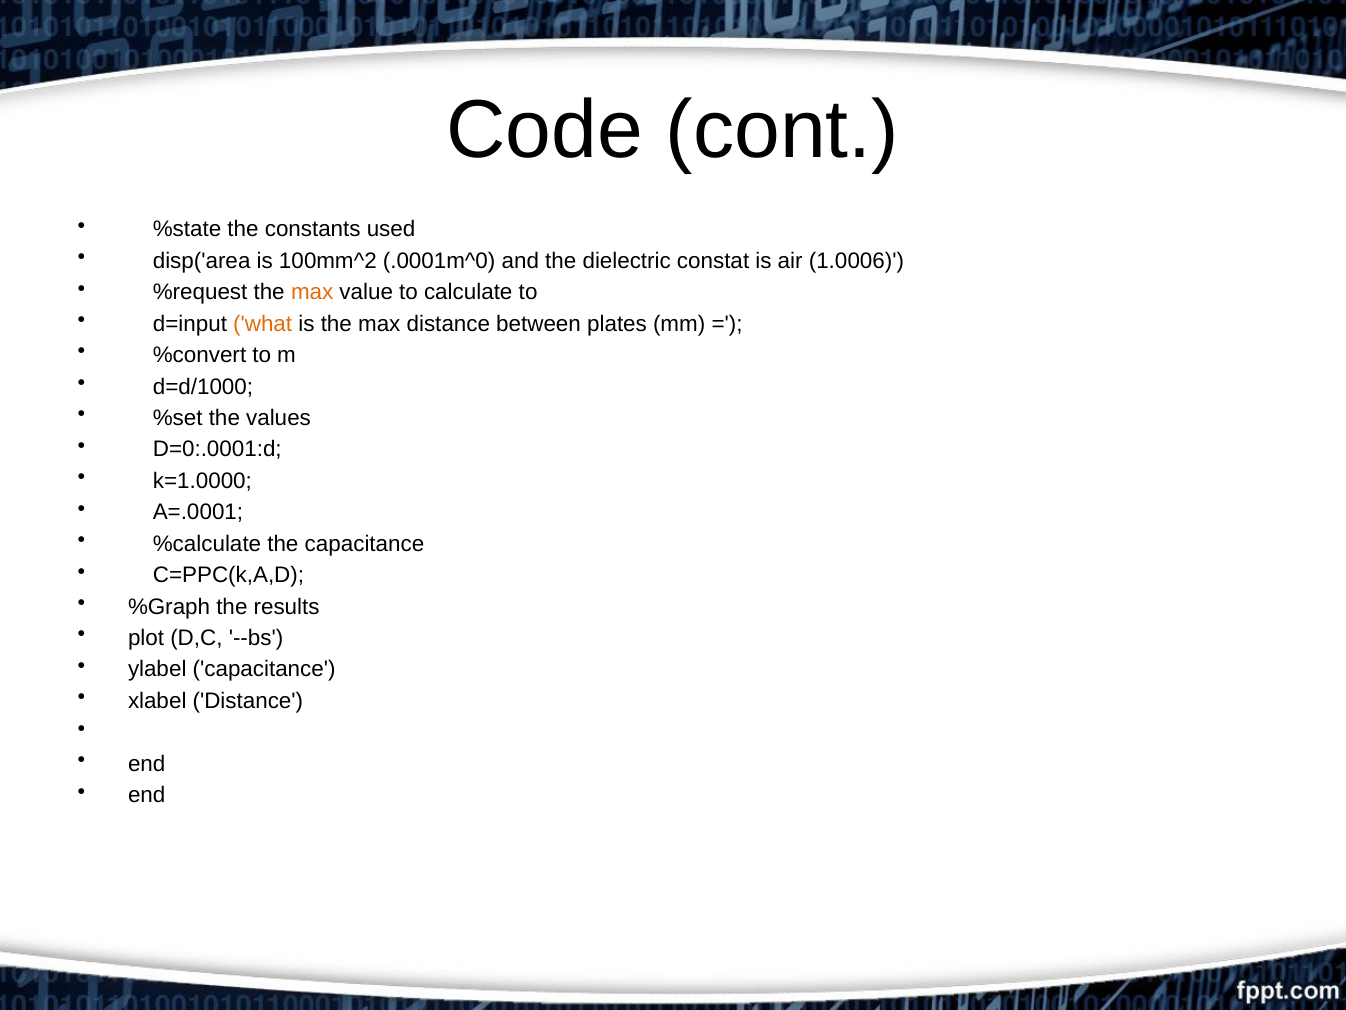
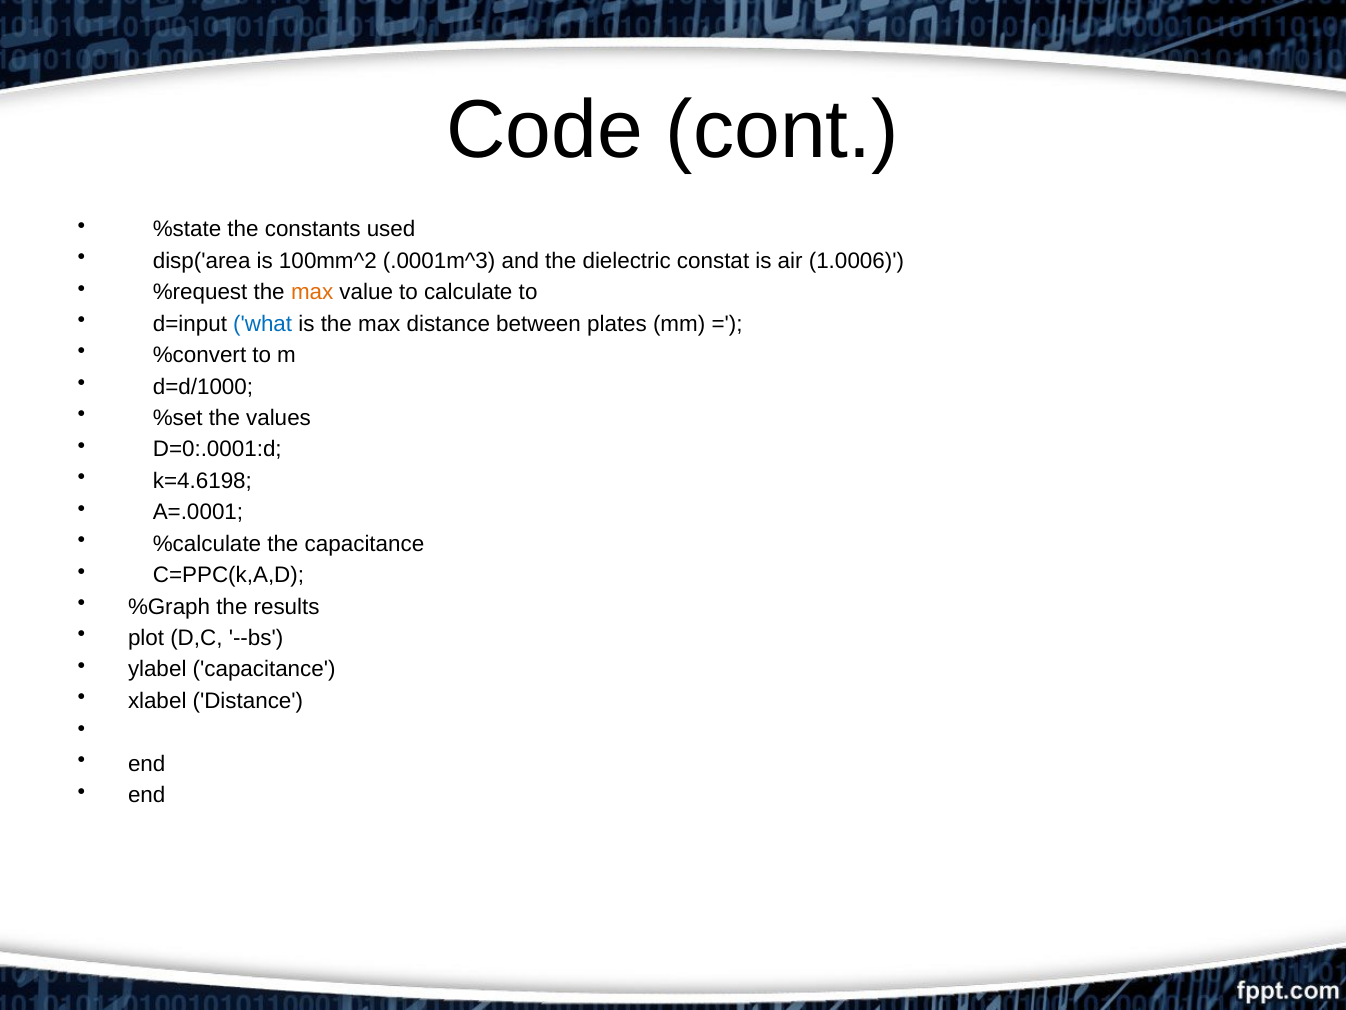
.0001m^0: .0001m^0 -> .0001m^3
what colour: orange -> blue
k=1.0000: k=1.0000 -> k=4.6198
